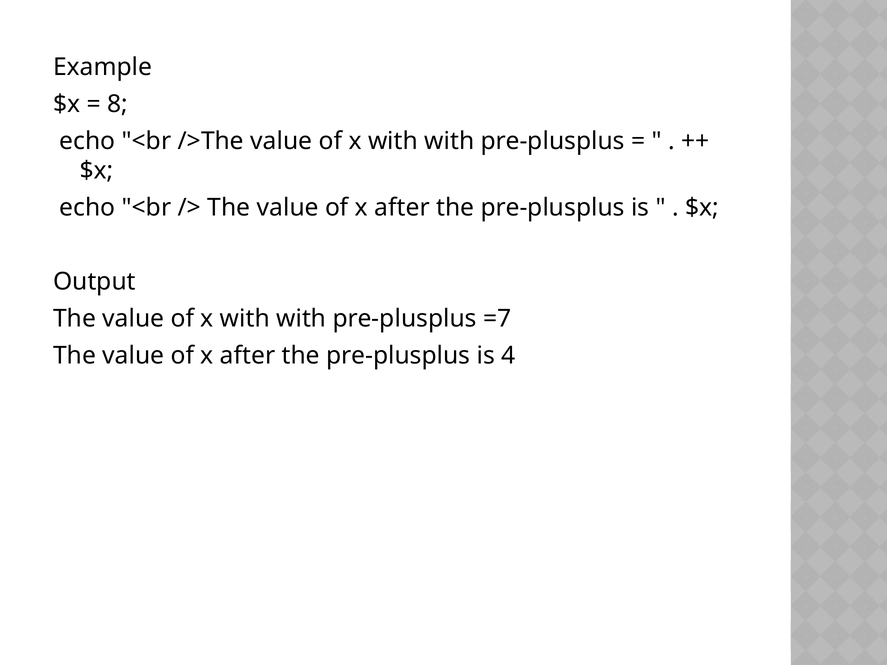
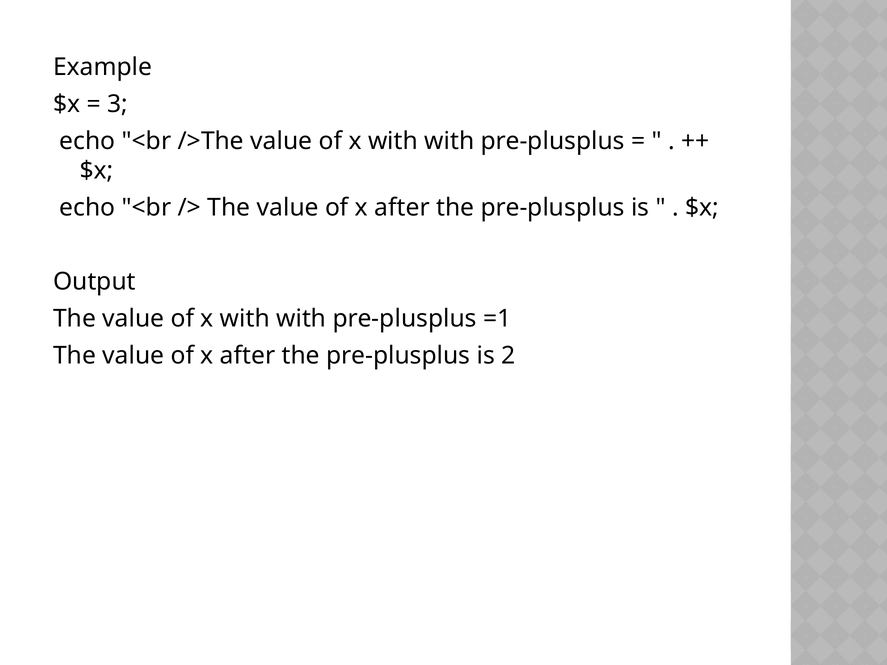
8: 8 -> 3
=7: =7 -> =1
4: 4 -> 2
